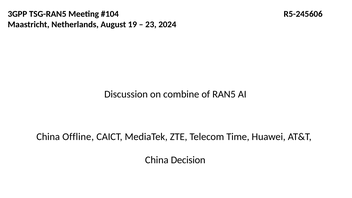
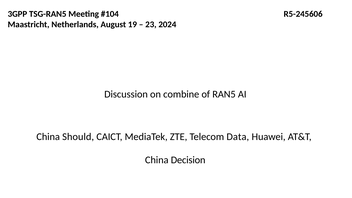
Offline: Offline -> Should
Time: Time -> Data
